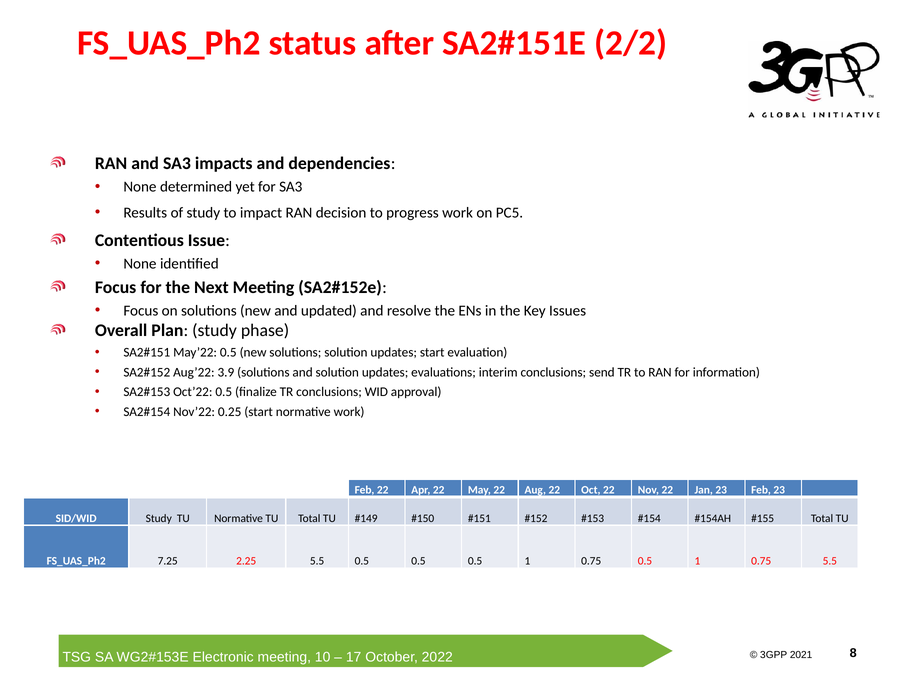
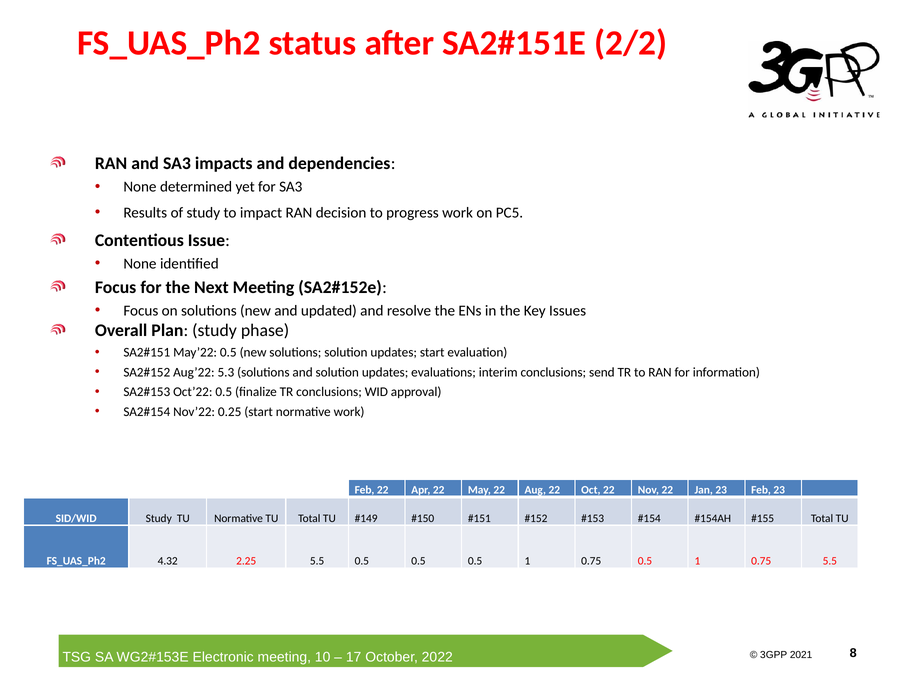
3.9: 3.9 -> 5.3
7.25: 7.25 -> 4.32
